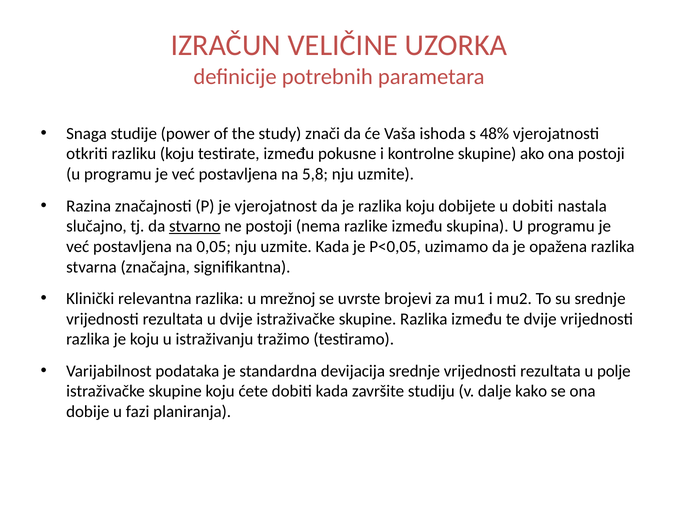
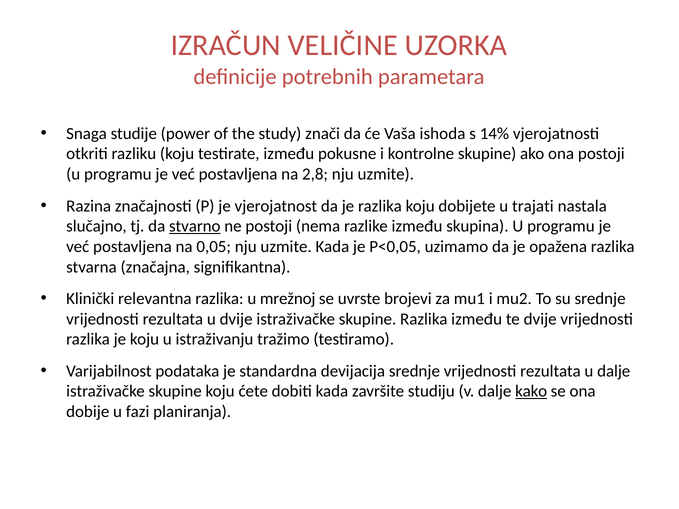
48%: 48% -> 14%
5,8: 5,8 -> 2,8
u dobiti: dobiti -> trajati
u polje: polje -> dalje
kako underline: none -> present
